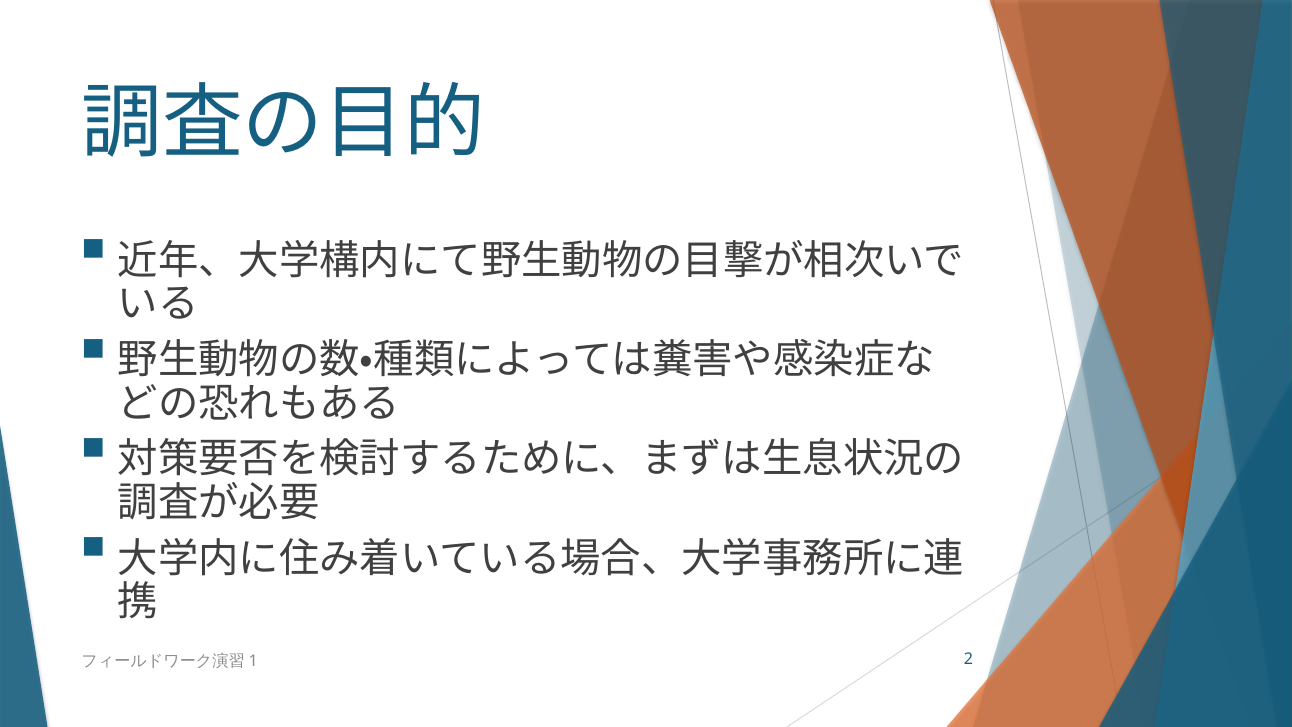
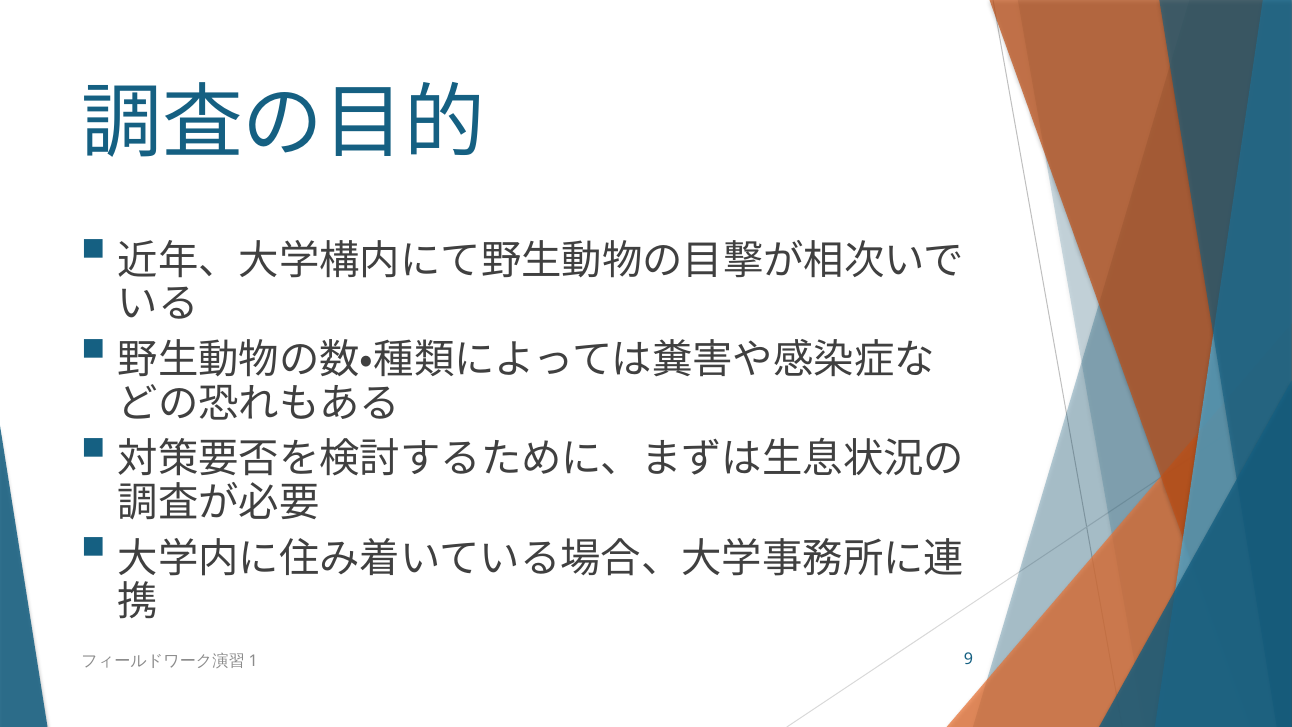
2: 2 -> 9
